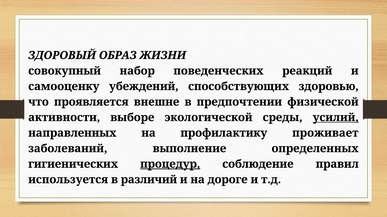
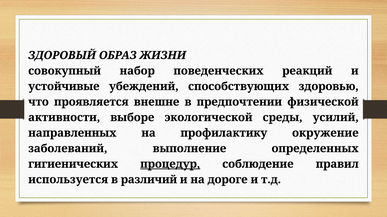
самооценку: самооценку -> устойчивые
усилий underline: present -> none
проживает: проживает -> окружение
